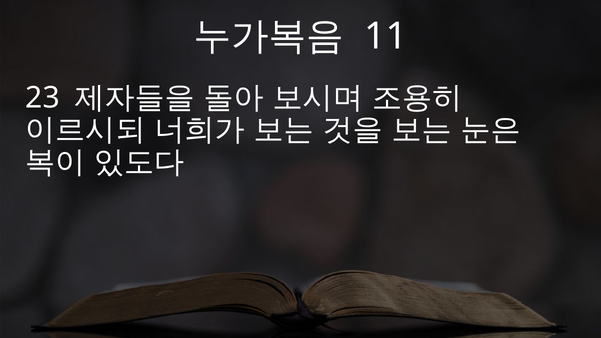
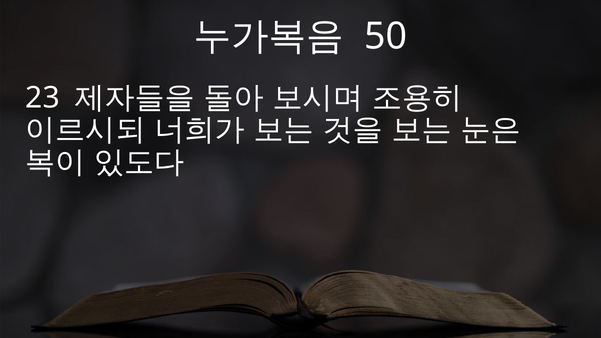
11: 11 -> 50
